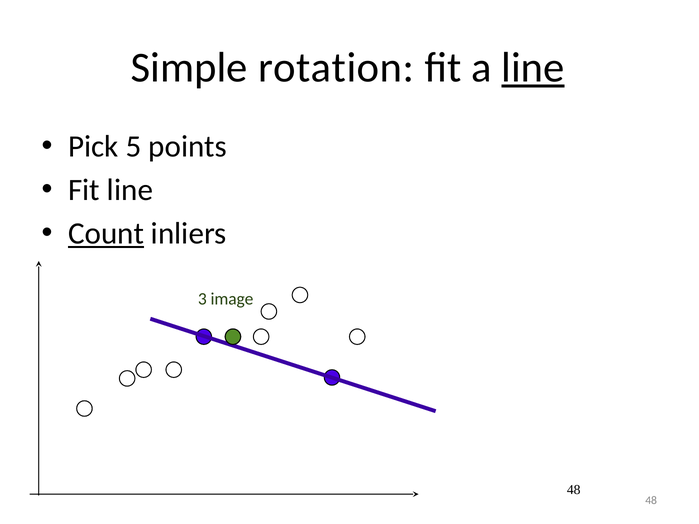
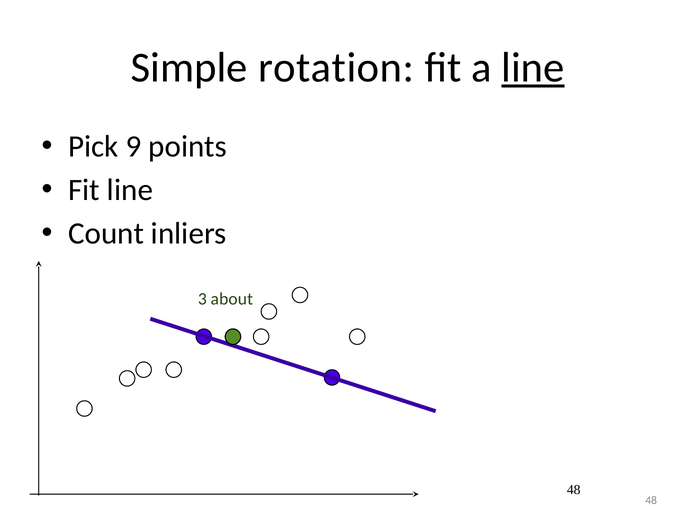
5: 5 -> 9
Count underline: present -> none
image: image -> about
